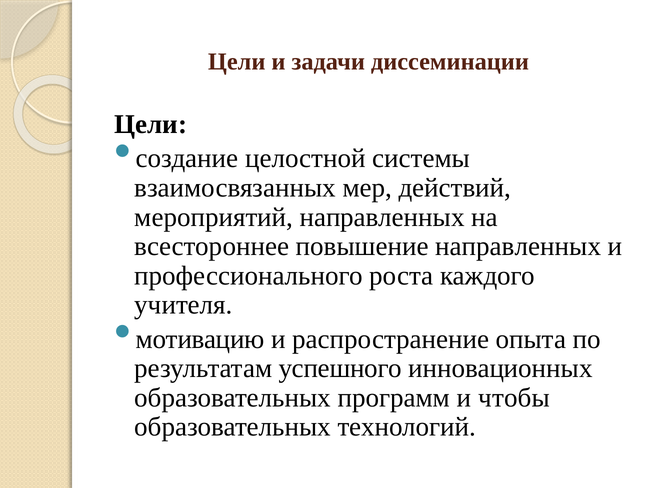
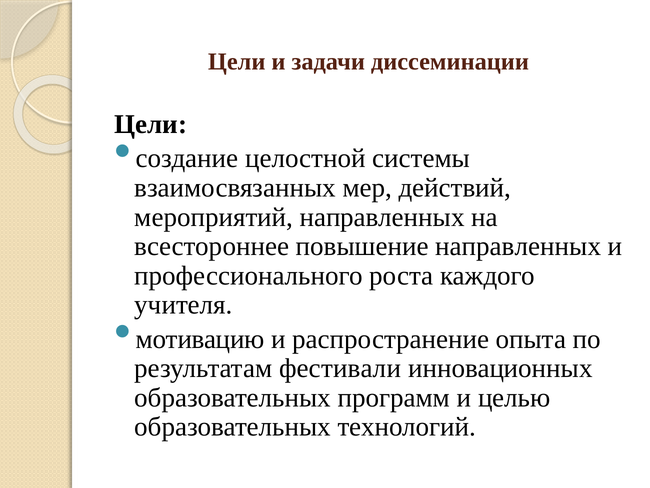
успешного: успешного -> фестивали
чтобы: чтобы -> целью
